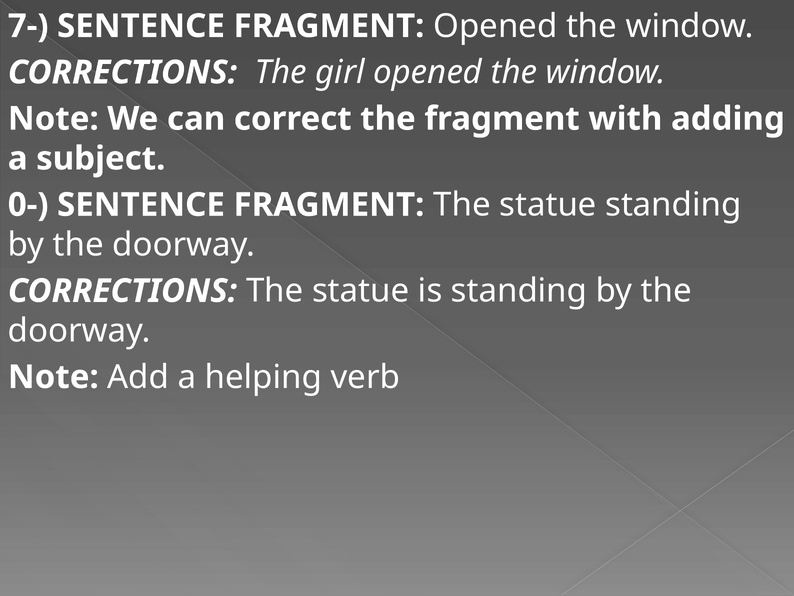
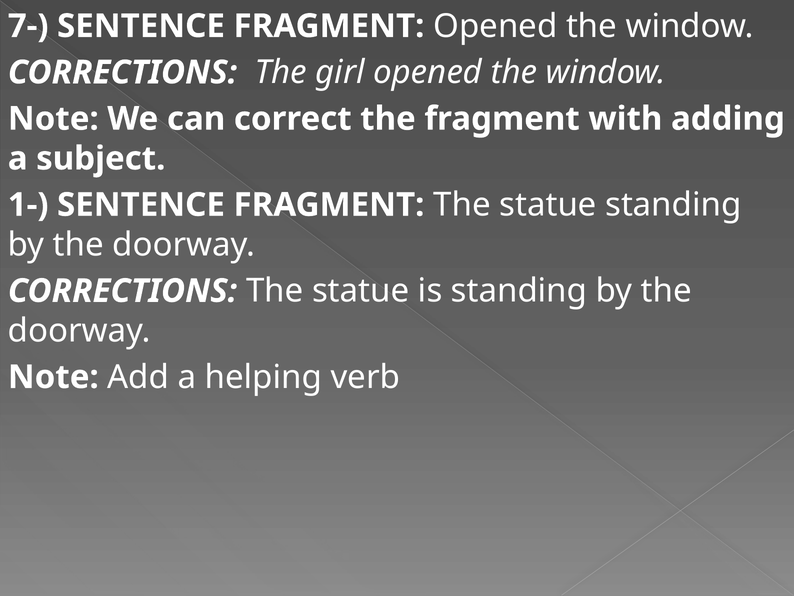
0-: 0- -> 1-
